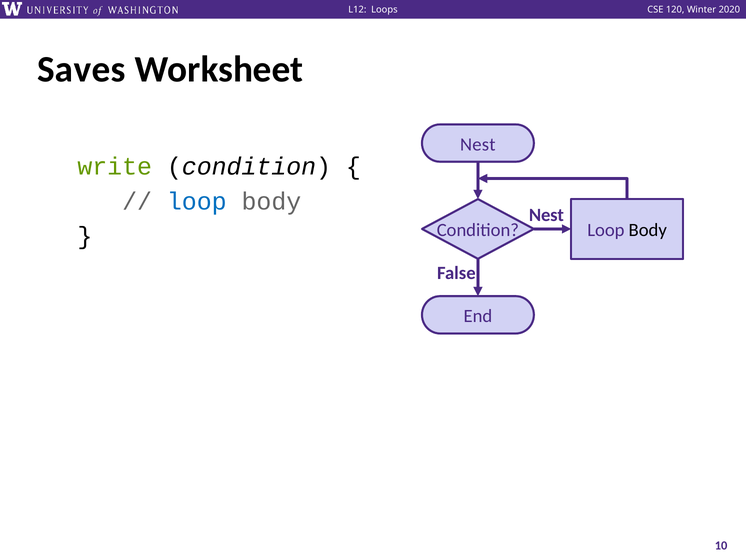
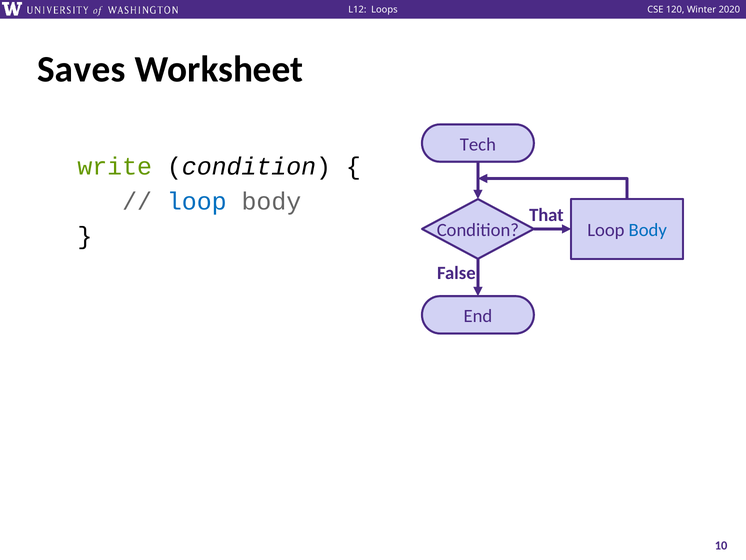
Nest at (478, 144): Nest -> Tech
Nest at (546, 215): Nest -> That
Body at (648, 230) colour: black -> blue
